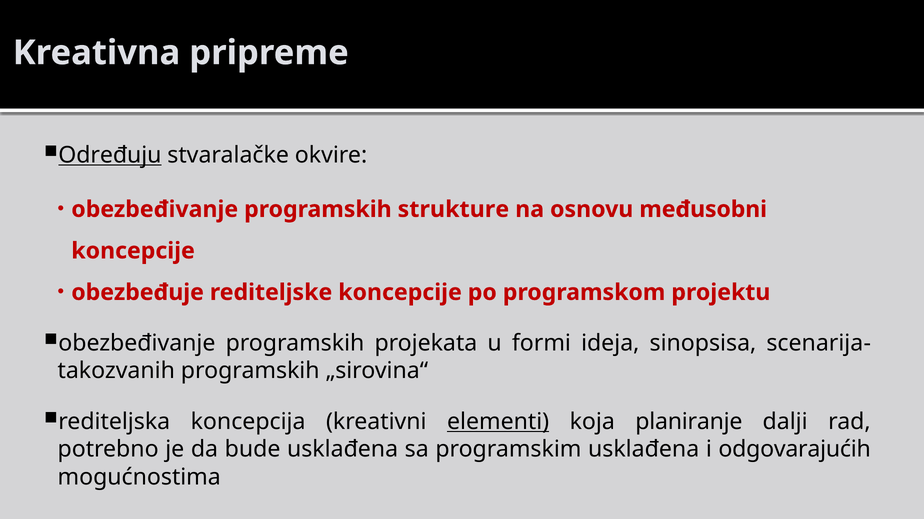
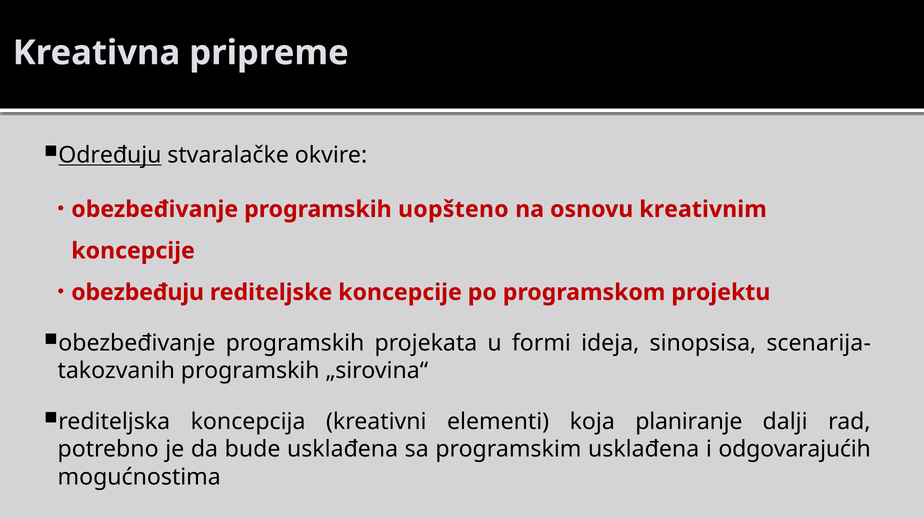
strukture: strukture -> uopšteno
međusobni: međusobni -> kreativnim
obezbeđuje: obezbeđuje -> obezbeđuju
elementi underline: present -> none
